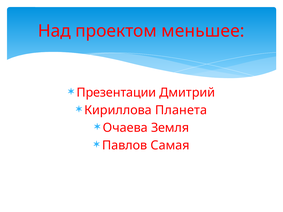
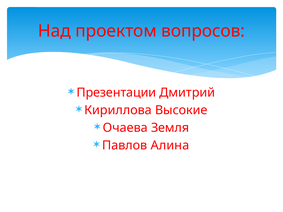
меньшее: меньшее -> вопросов
Планета: Планета -> Высокие
Самая: Самая -> Алина
